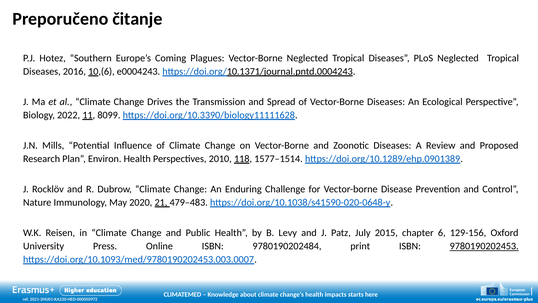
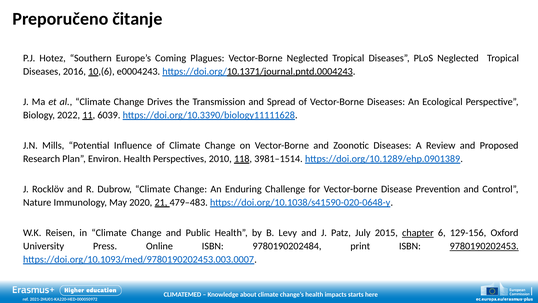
8099: 8099 -> 6039
1577–1514: 1577–1514 -> 3981–1514
chapter underline: none -> present
